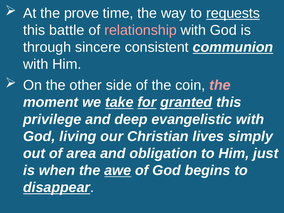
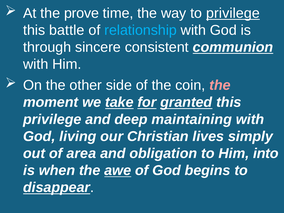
to requests: requests -> privilege
relationship colour: pink -> light blue
evangelistic: evangelistic -> maintaining
just: just -> into
